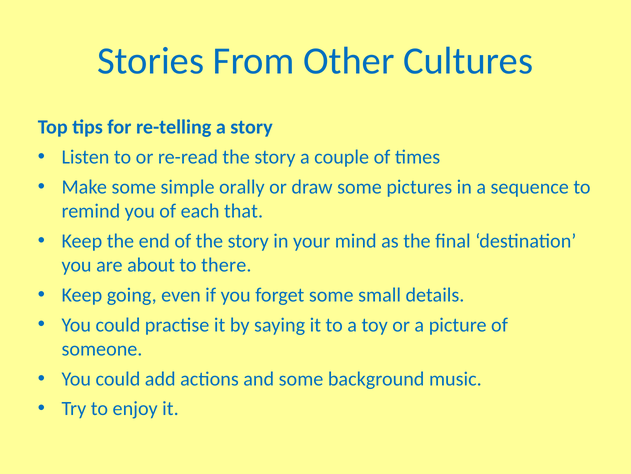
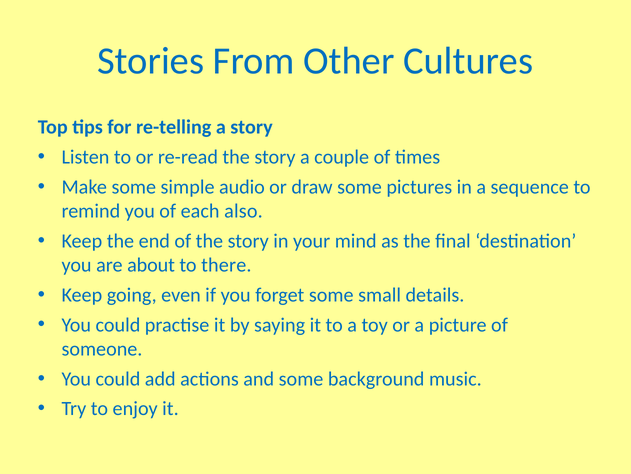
orally: orally -> audio
that: that -> also
